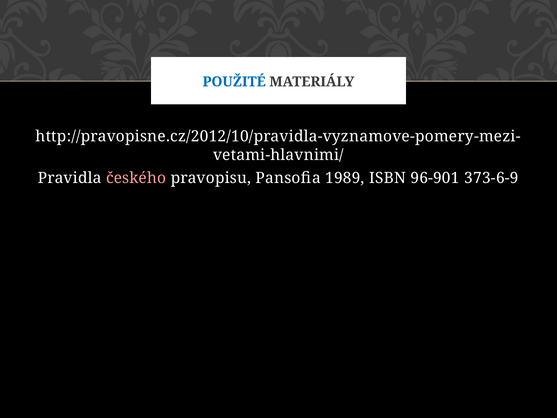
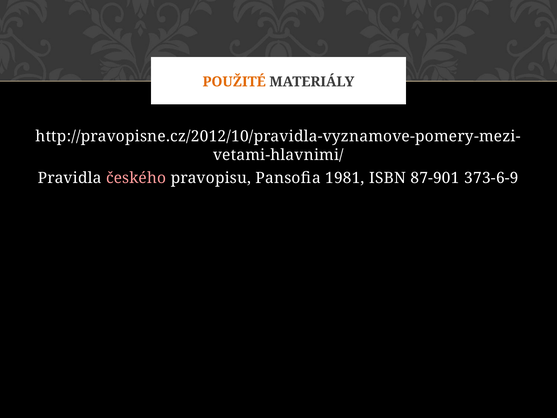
POUŽITÉ colour: blue -> orange
1989: 1989 -> 1981
96-901: 96-901 -> 87-901
